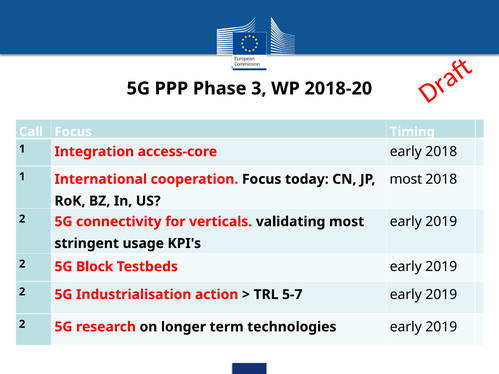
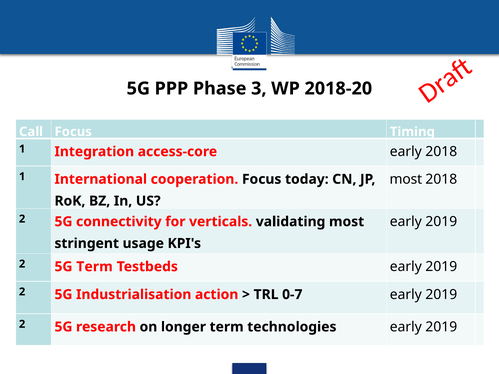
5G Block: Block -> Term
5-7: 5-7 -> 0-7
